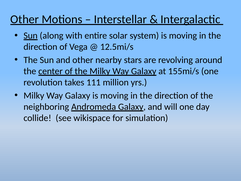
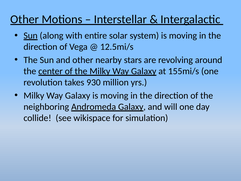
111: 111 -> 930
